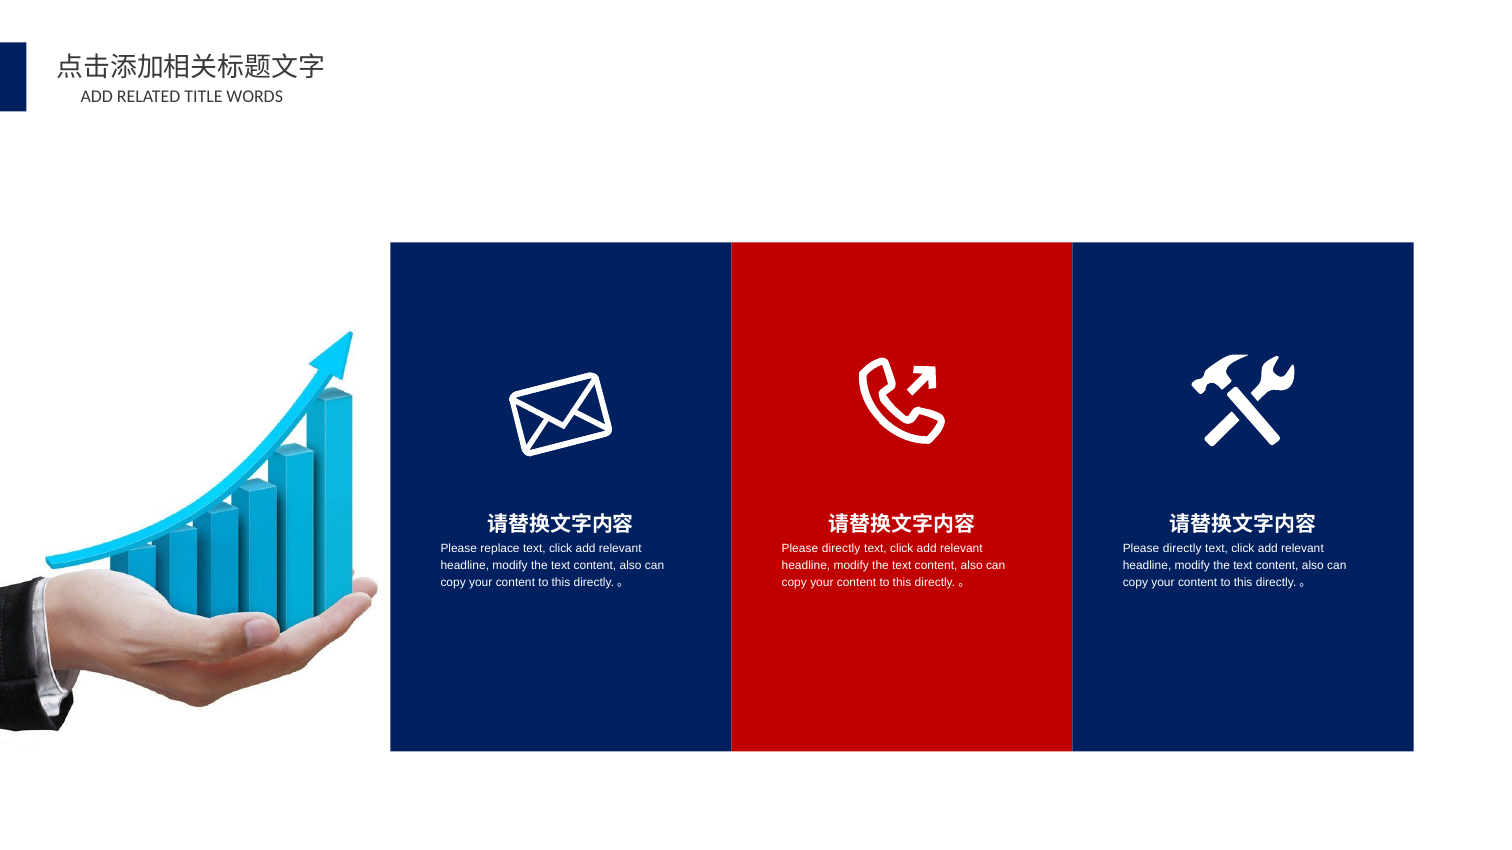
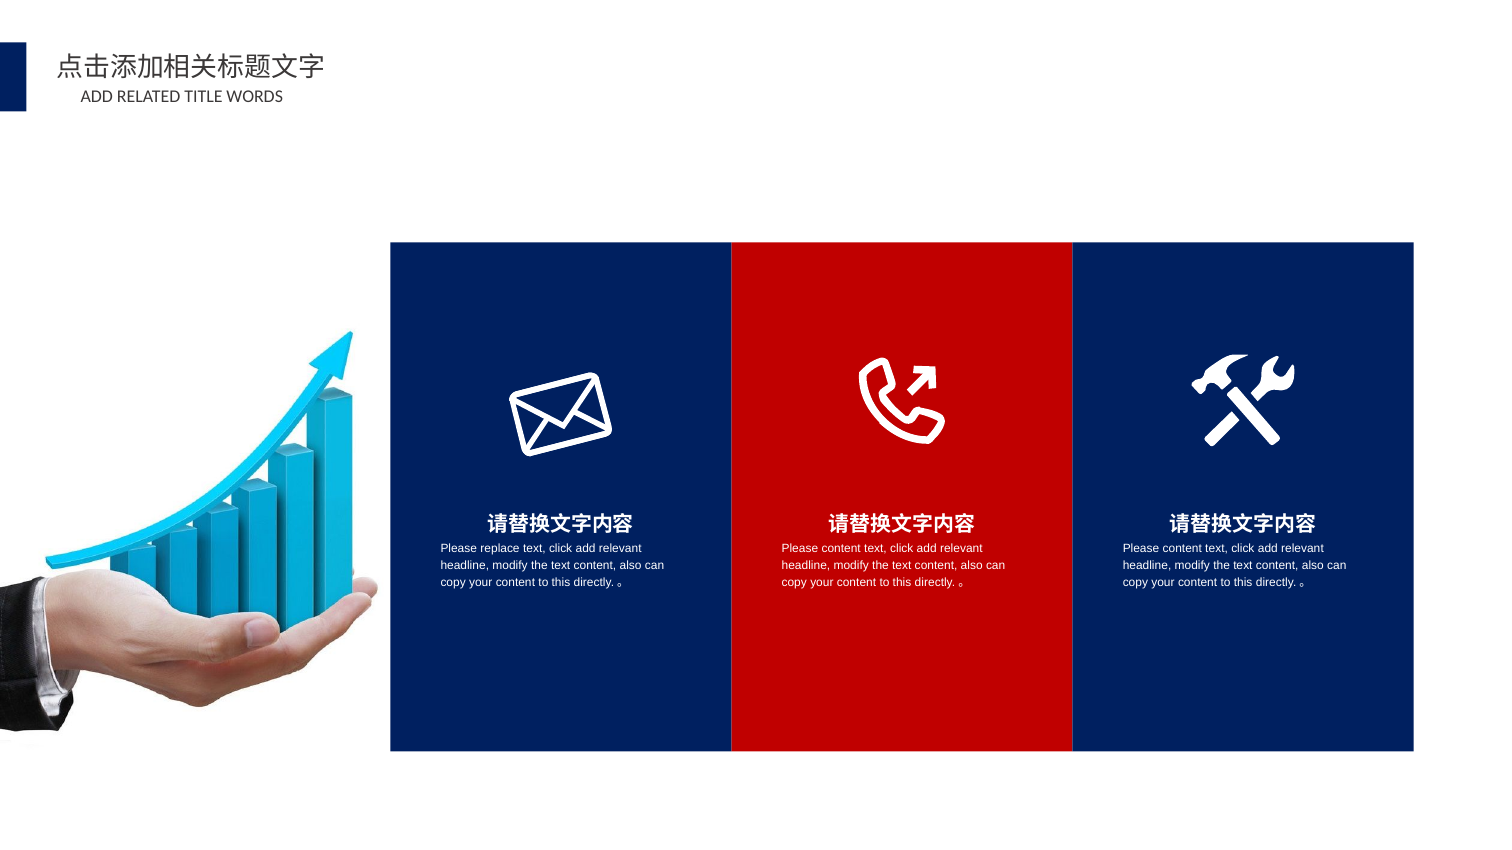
directly at (841, 549): directly -> content
directly at (1182, 549): directly -> content
